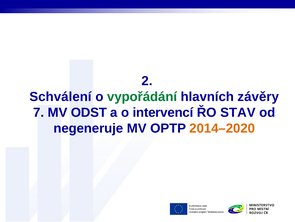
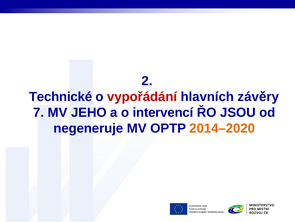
Schválení: Schválení -> Technické
vypořádání colour: green -> red
ODST: ODST -> JEHO
STAV: STAV -> JSOU
